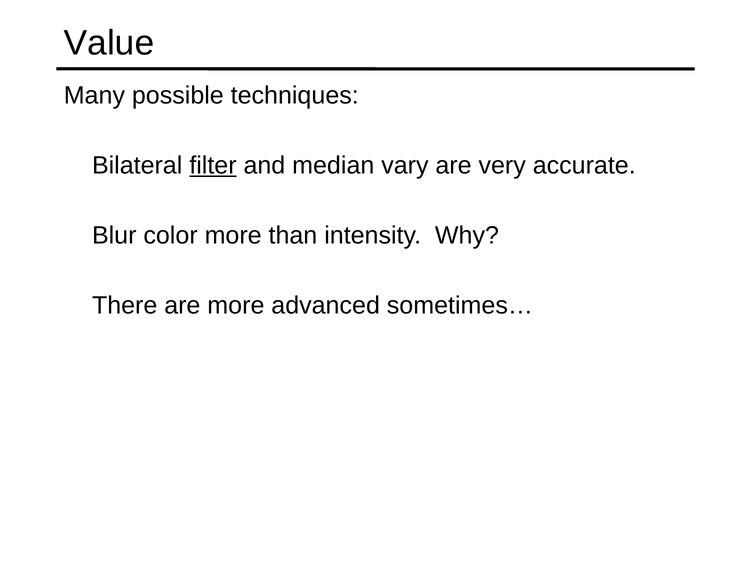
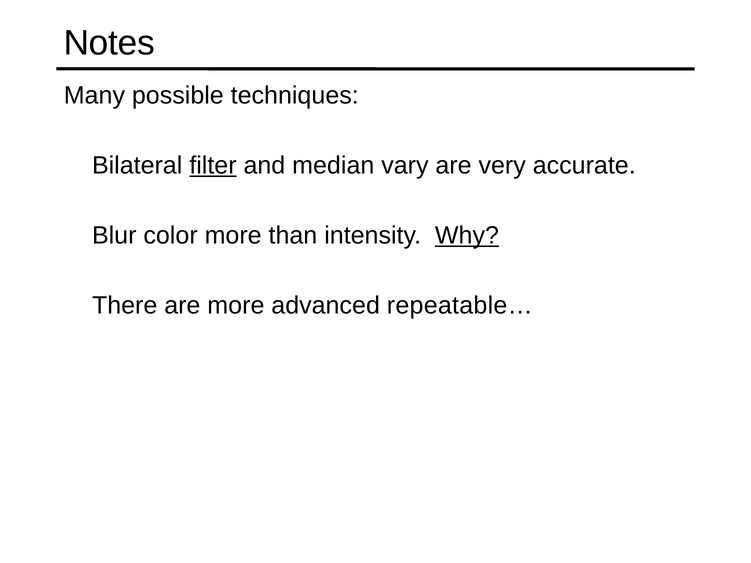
Value: Value -> Notes
Why underline: none -> present
sometimes…: sometimes… -> repeatable…
